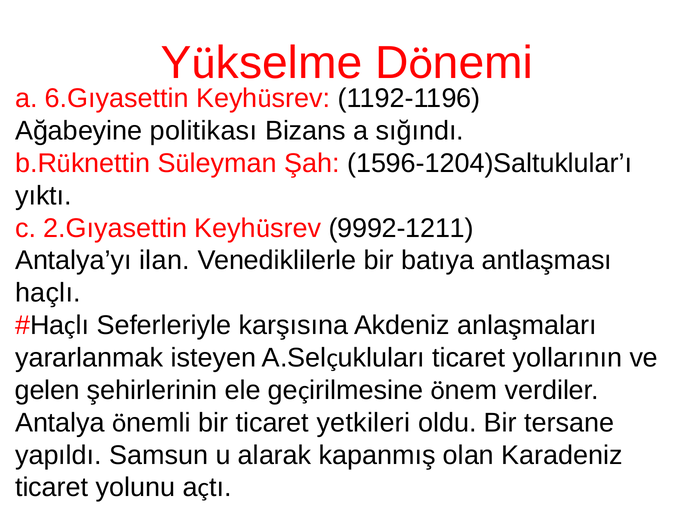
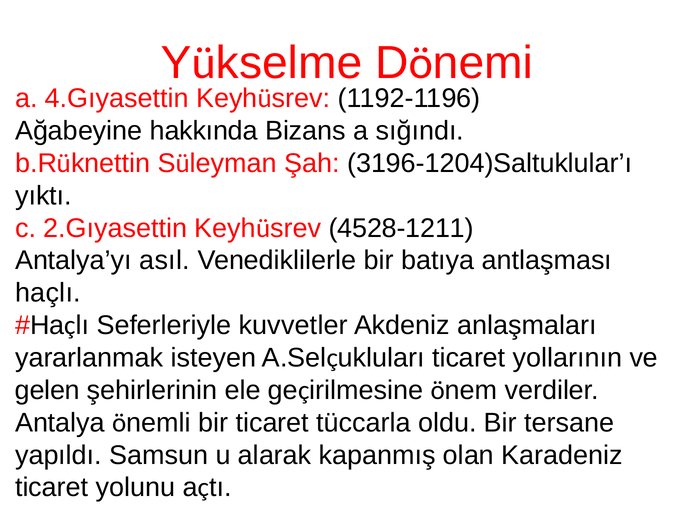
6.Gıyasettin: 6.Gıyasettin -> 4.Gıyasettin
politikası: politikası -> hakkında
1596-1204)Saltuklular’ı: 1596-1204)Saltuklular’ı -> 3196-1204)Saltuklular’ı
9992-1211: 9992-1211 -> 4528-1211
ilan: ilan -> asıl
karşısına: karşısına -> kuvvetler
yetkileri: yetkileri -> tüccarla
